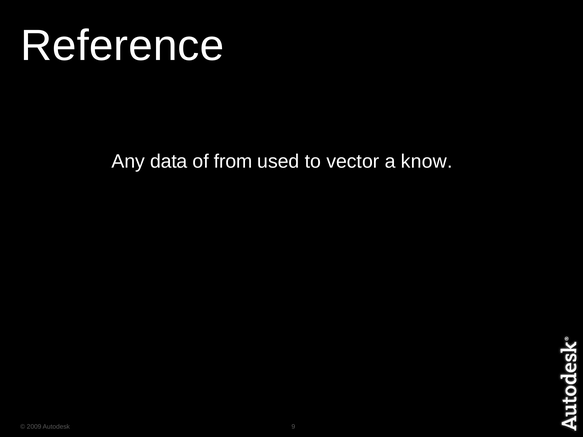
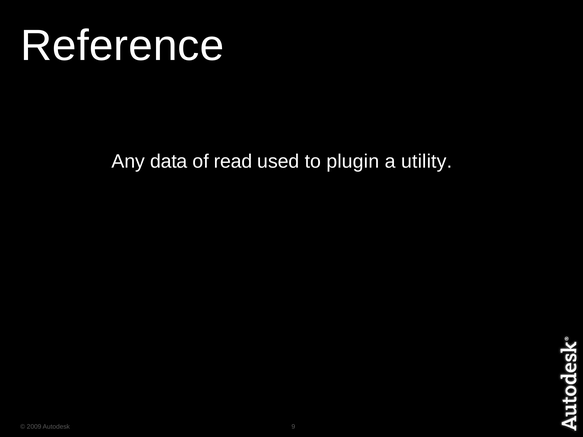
from: from -> read
vector: vector -> plugin
know: know -> utility
